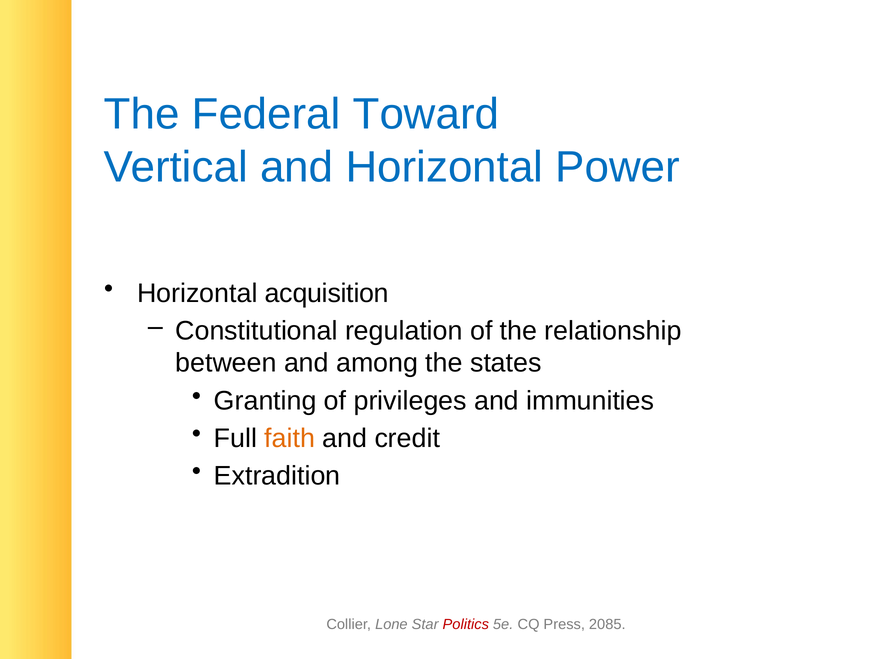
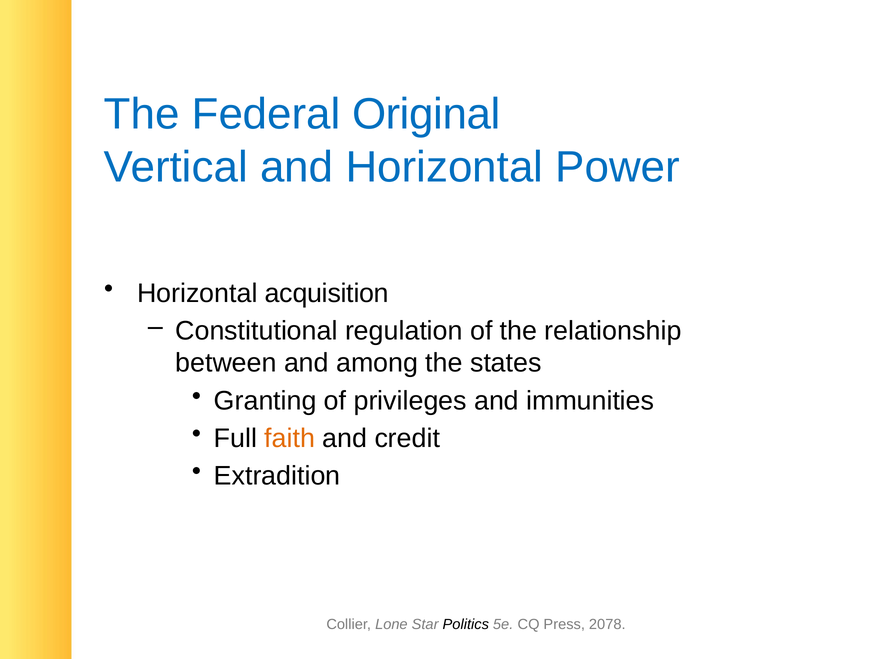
Toward: Toward -> Original
Politics colour: red -> black
2085: 2085 -> 2078
